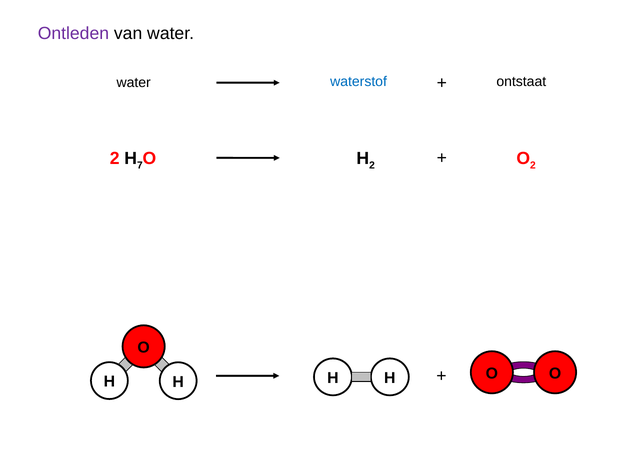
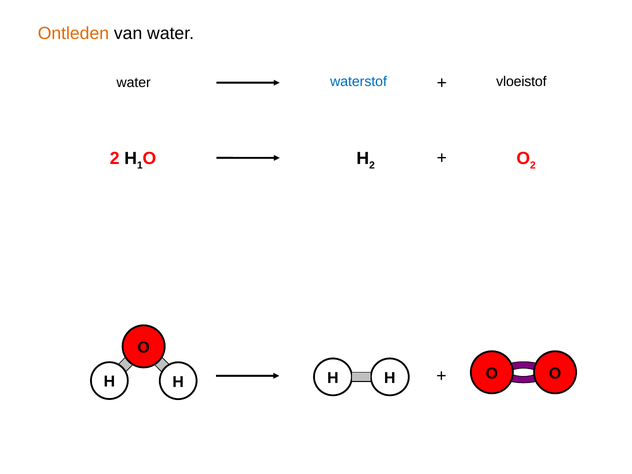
Ontleden colour: purple -> orange
ontstaat: ontstaat -> vloeistof
7: 7 -> 1
